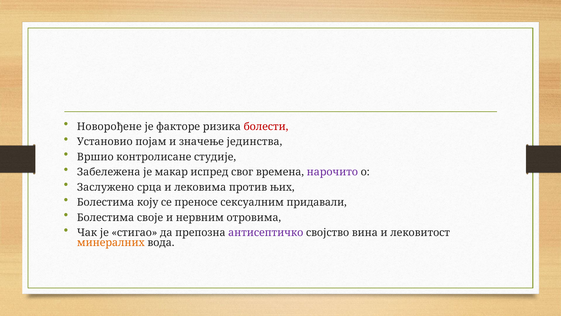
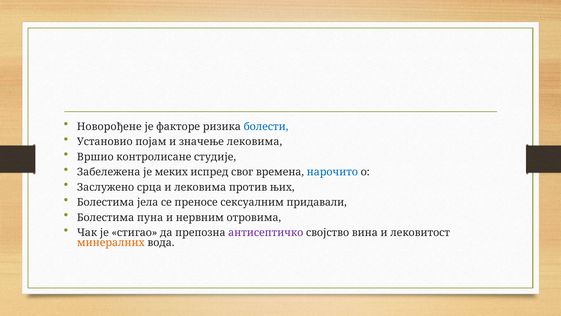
болести colour: red -> blue
значење јединства: јединства -> лековима
макар: макар -> меких
нарочито colour: purple -> blue
коју: коју -> јела
своје: своје -> пуна
